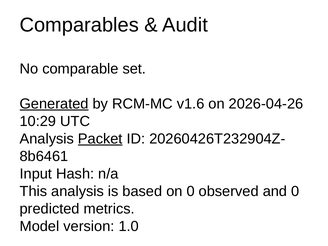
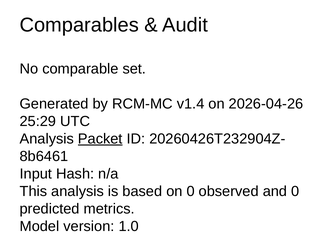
Generated underline: present -> none
v1.6: v1.6 -> v1.4
10:29: 10:29 -> 25:29
